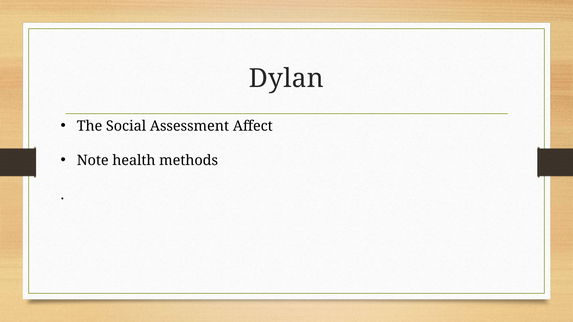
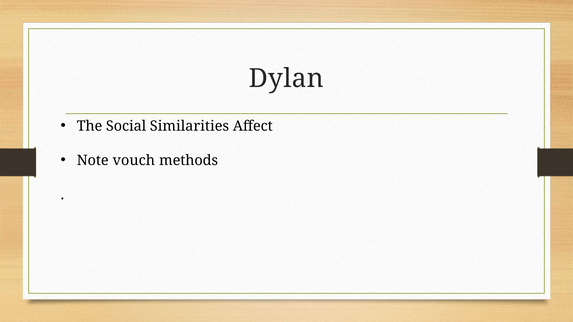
Assessment: Assessment -> Similarities
health: health -> vouch
